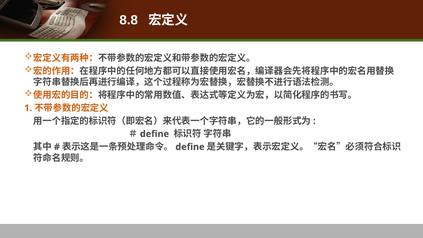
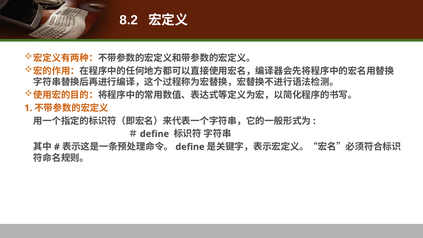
8.8: 8.8 -> 8.2
